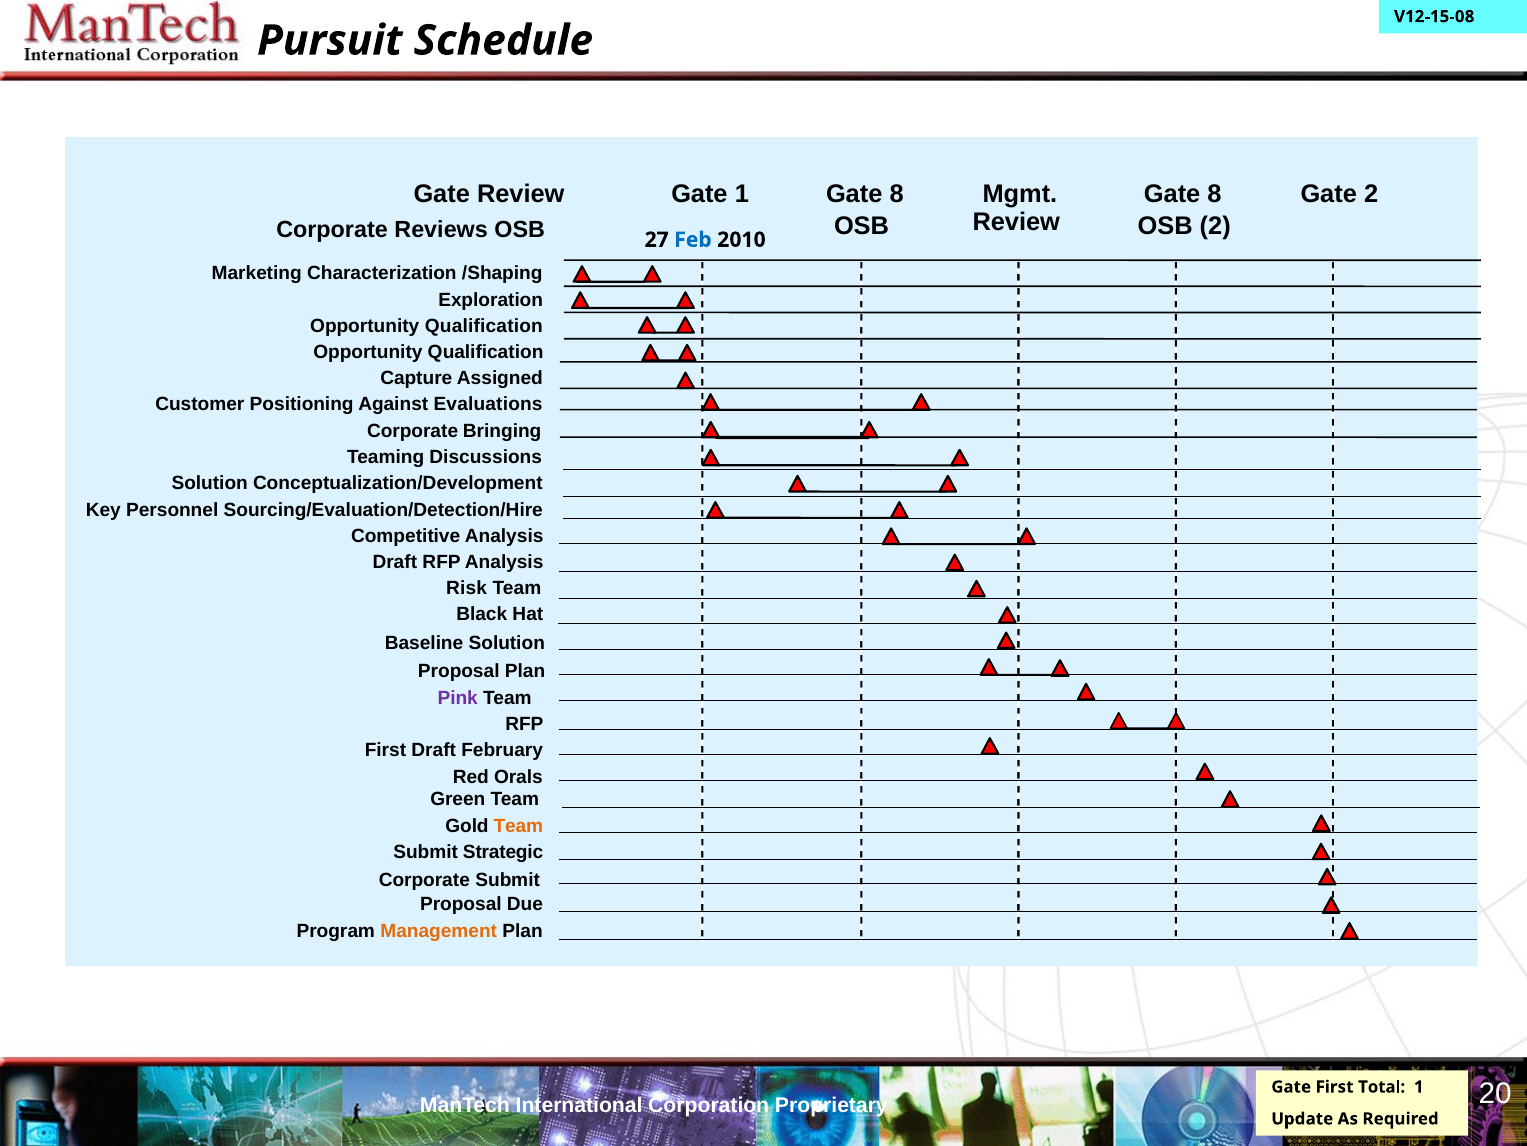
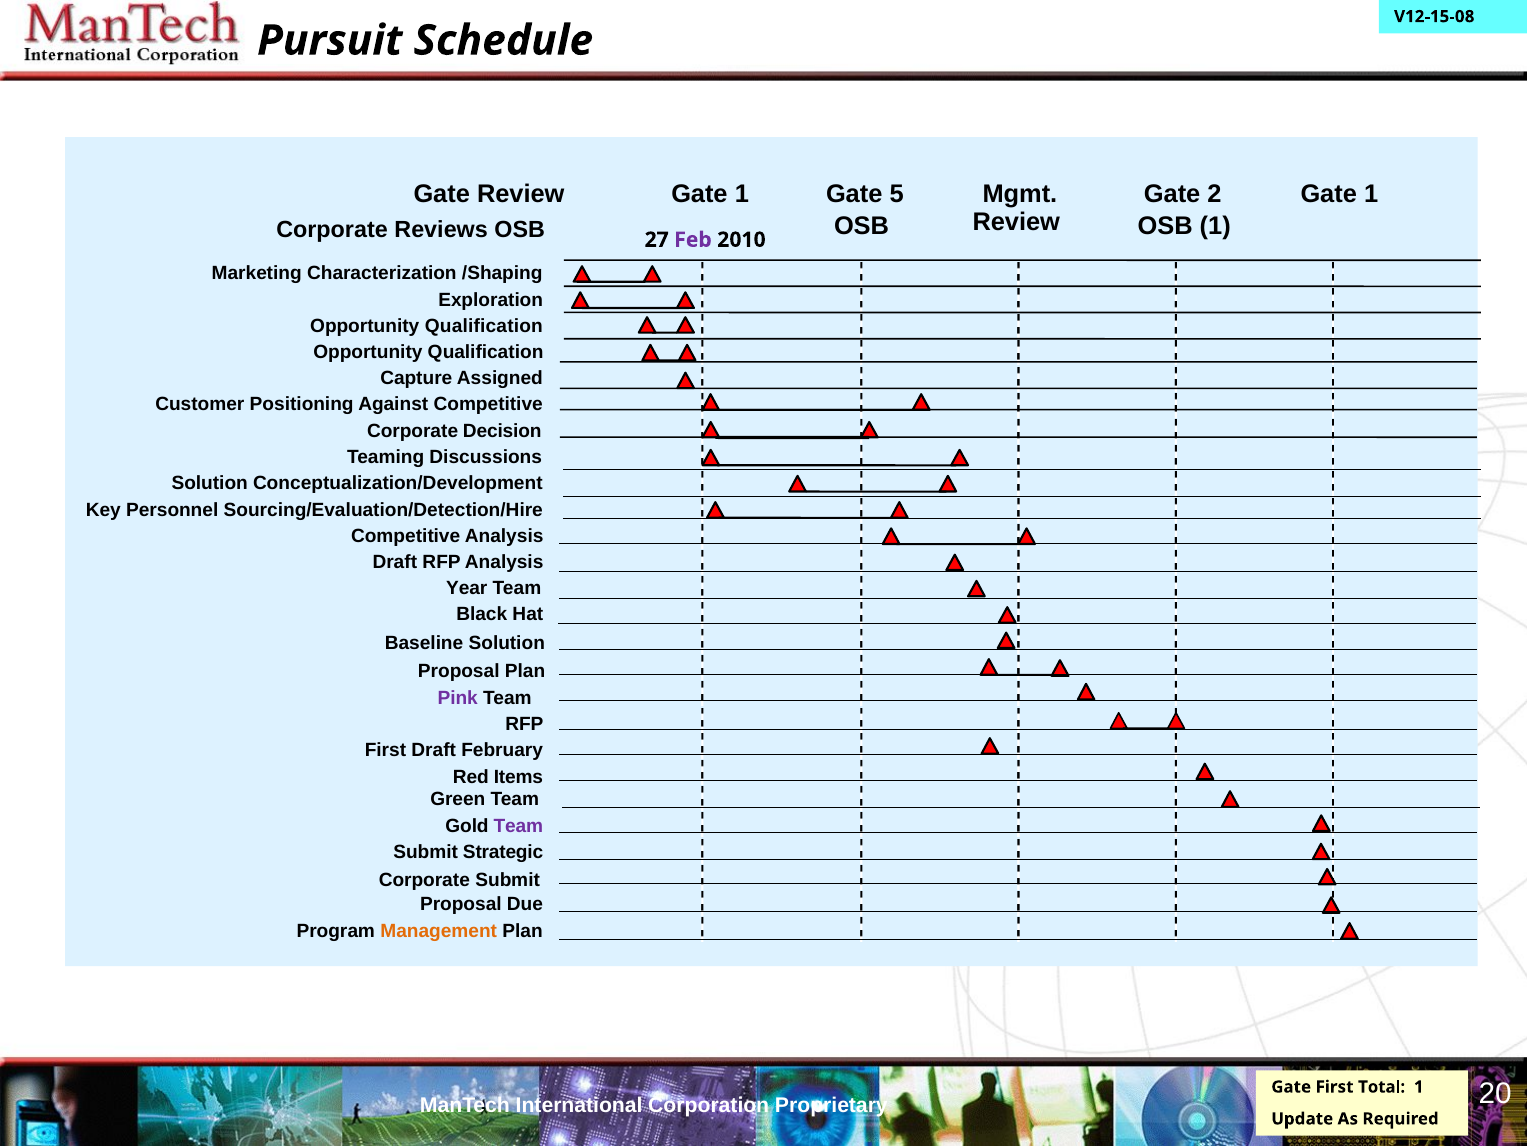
1 Gate 8: 8 -> 5
8 at (1215, 194): 8 -> 2
2 at (1371, 194): 2 -> 1
OSB 2: 2 -> 1
Feb colour: blue -> purple
Against Evaluations: Evaluations -> Competitive
Bringing: Bringing -> Decision
Risk: Risk -> Year
Orals: Orals -> Items
Team at (518, 826) colour: orange -> purple
